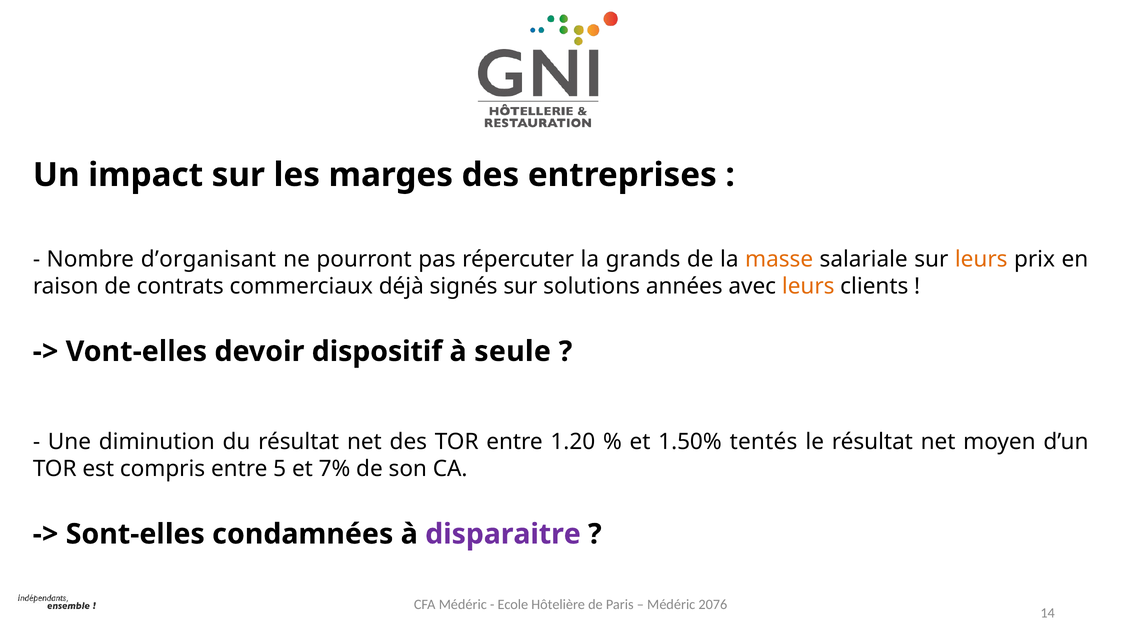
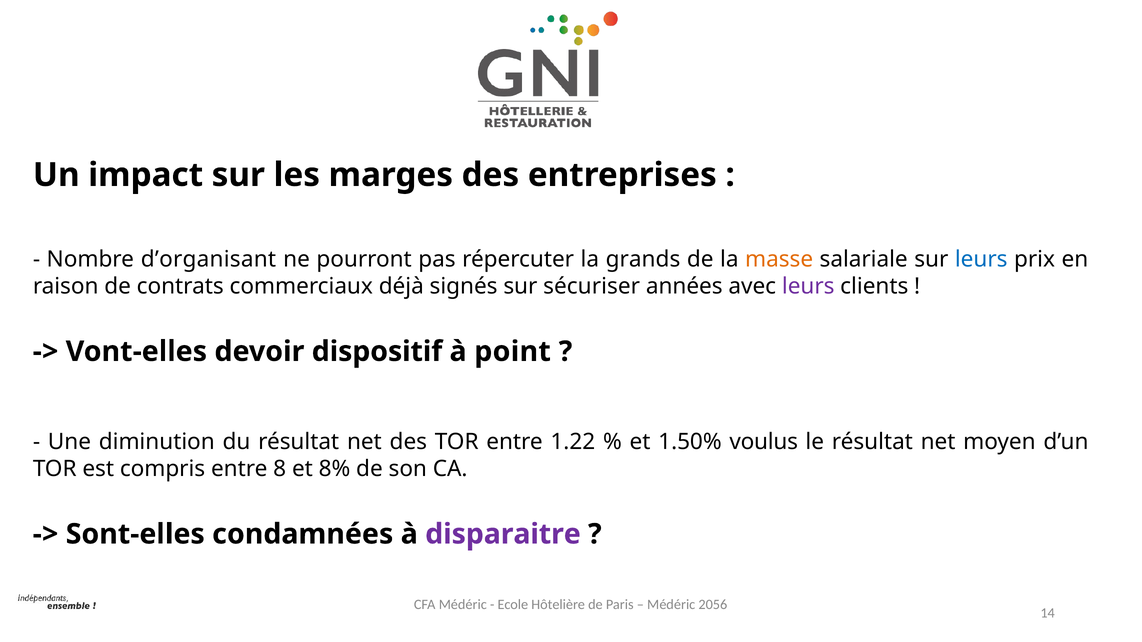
leurs at (981, 259) colour: orange -> blue
solutions: solutions -> sécuriser
leurs at (808, 286) colour: orange -> purple
seule: seule -> point
1.20: 1.20 -> 1.22
tentés: tentés -> voulus
5: 5 -> 8
7%: 7% -> 8%
2076: 2076 -> 2056
